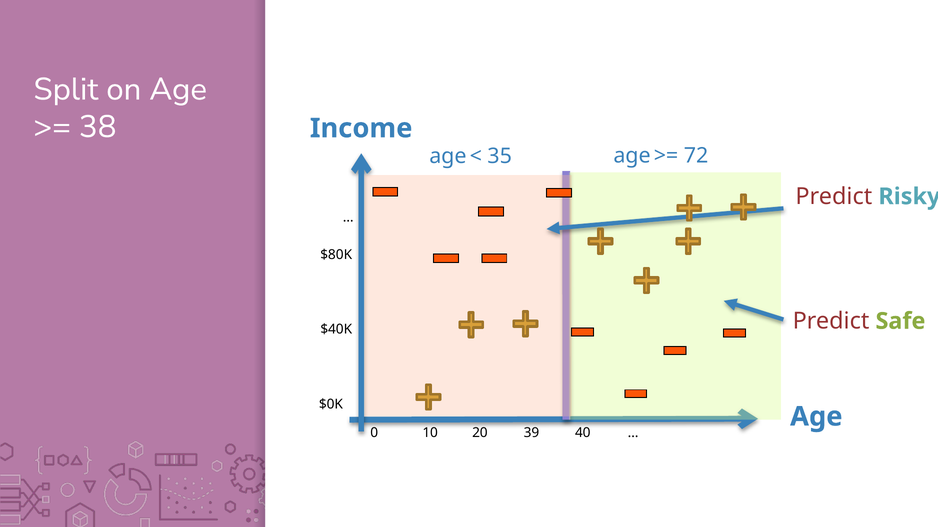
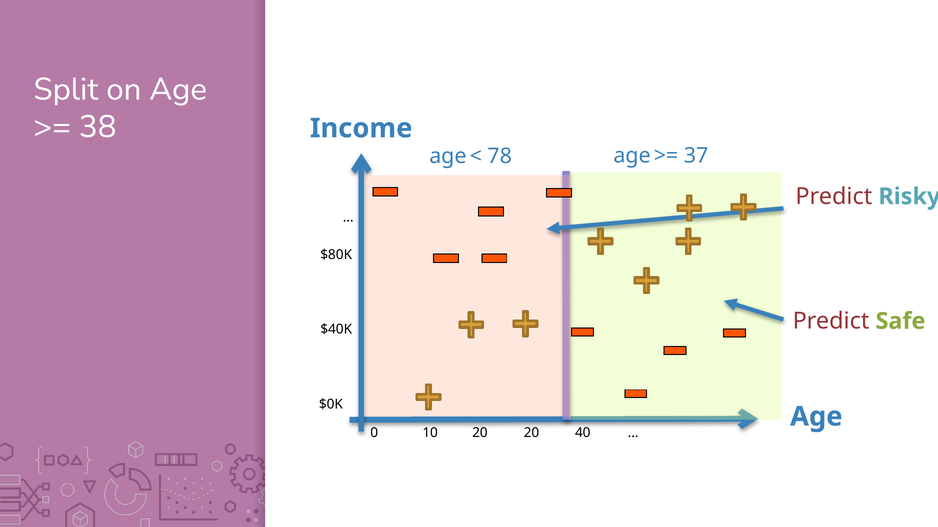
72: 72 -> 37
35: 35 -> 78
20 39: 39 -> 20
